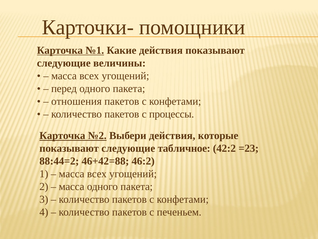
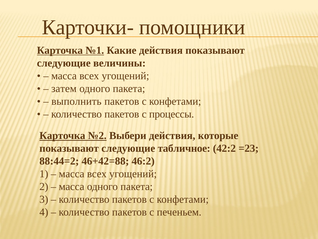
перед: перед -> затем
отношения: отношения -> выполнить
